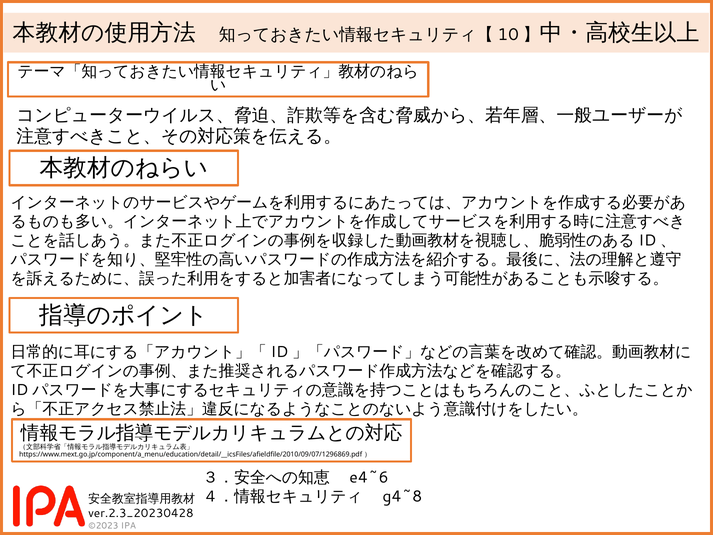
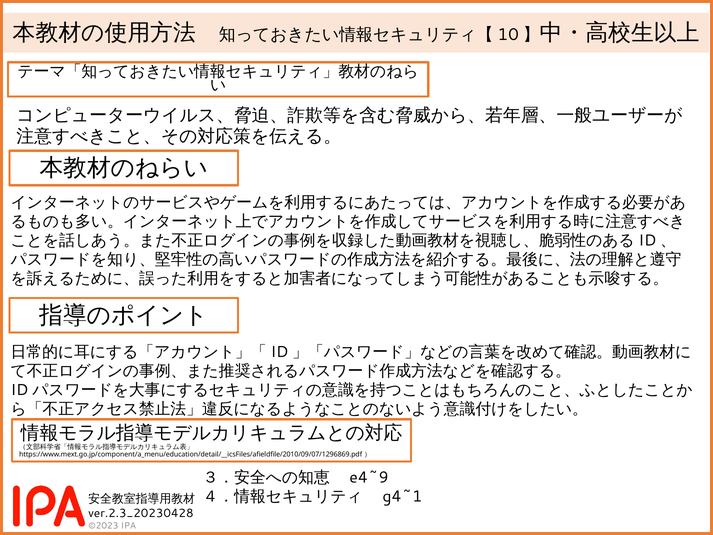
e4~6: e4~6 -> e4~9
g4~8: g4~8 -> g4~1
